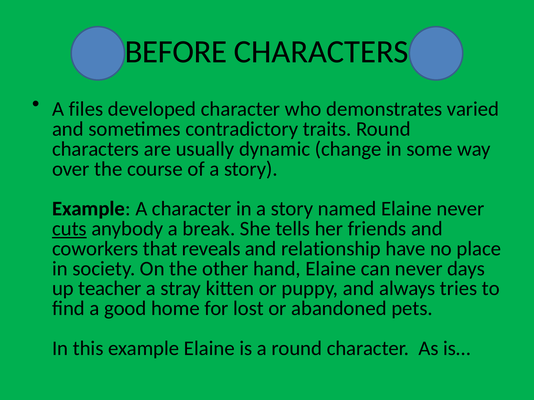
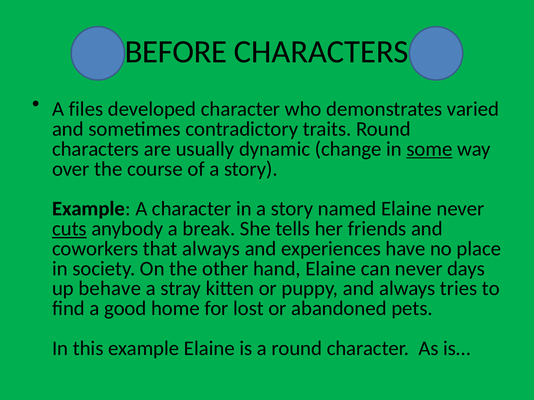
some underline: none -> present
that reveals: reveals -> always
relationship: relationship -> experiences
teacher: teacher -> behave
